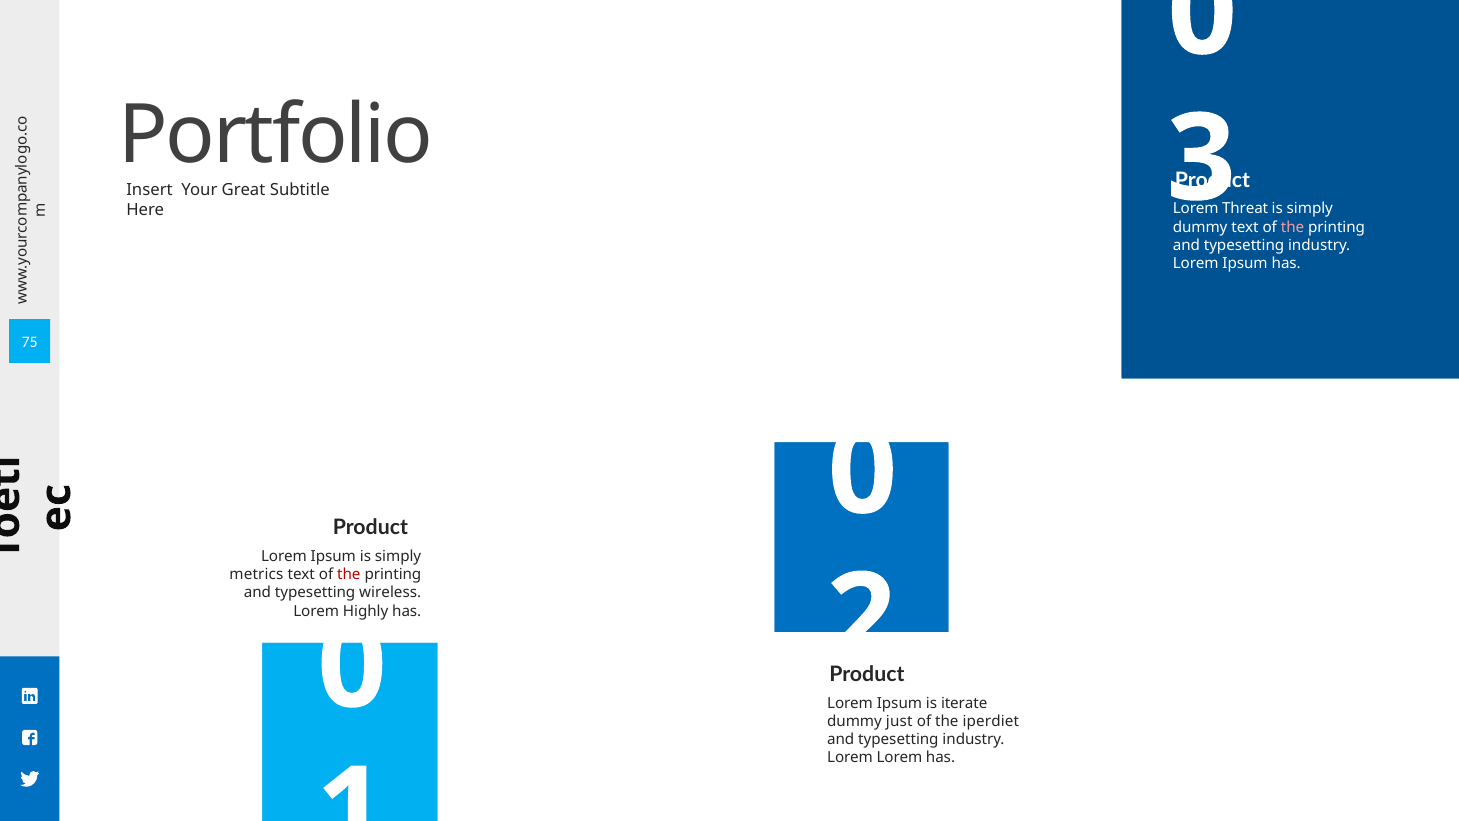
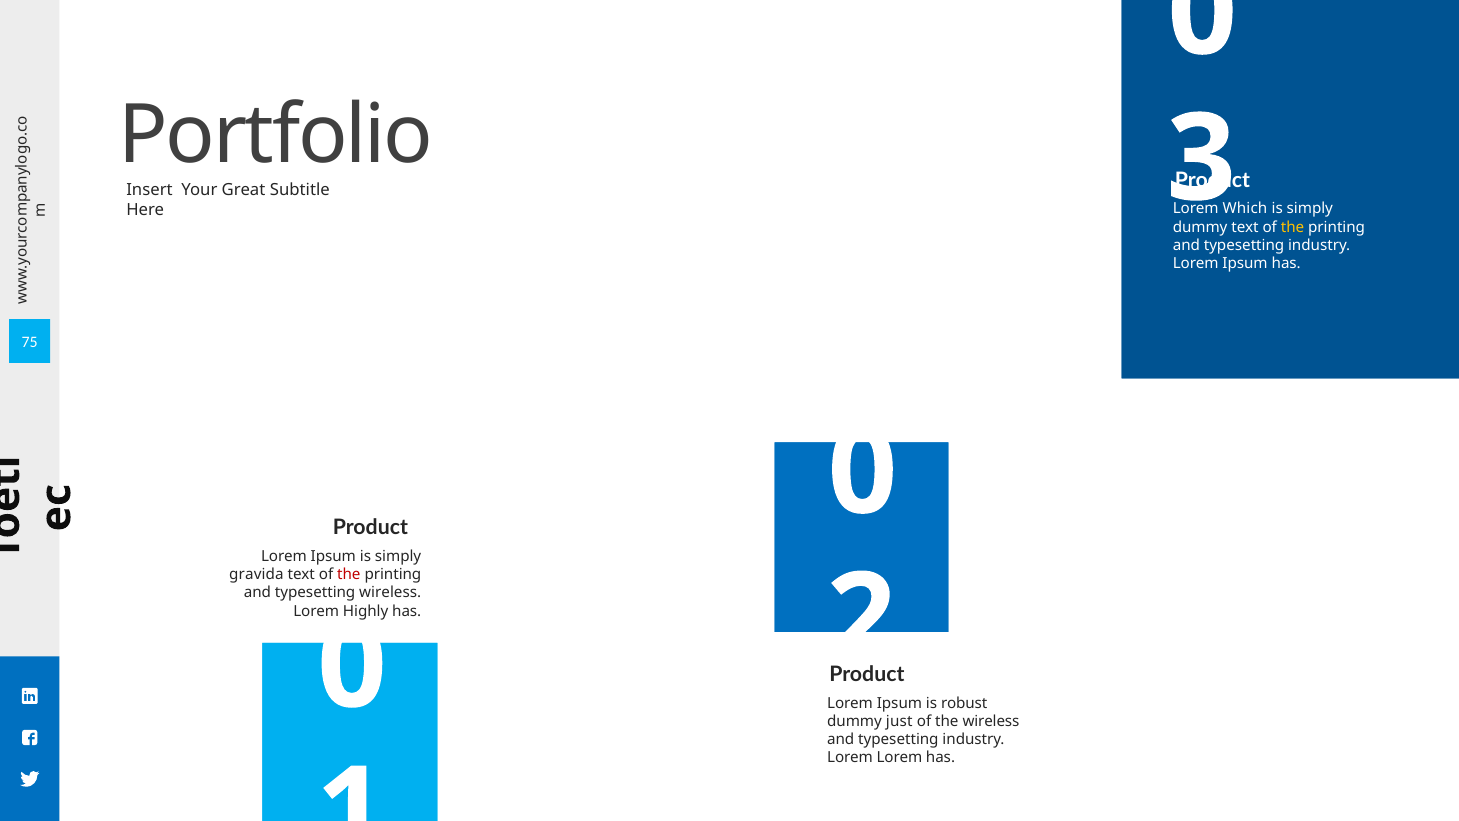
Threat: Threat -> Which
the at (1293, 227) colour: pink -> yellow
metrics: metrics -> gravida
iterate: iterate -> robust
the iperdiet: iperdiet -> wireless
